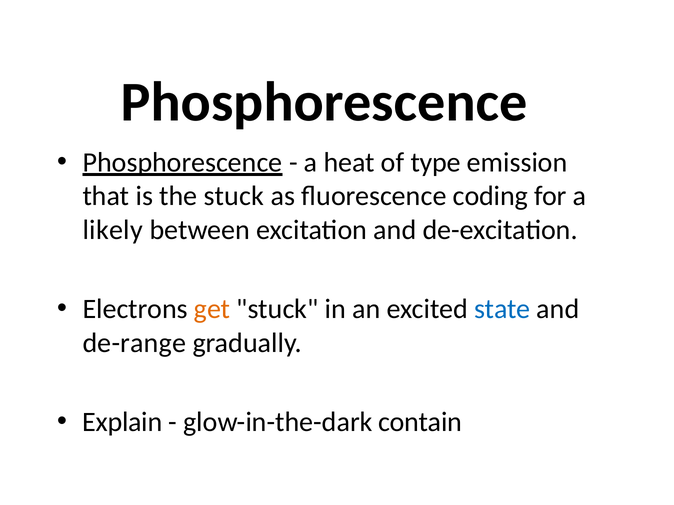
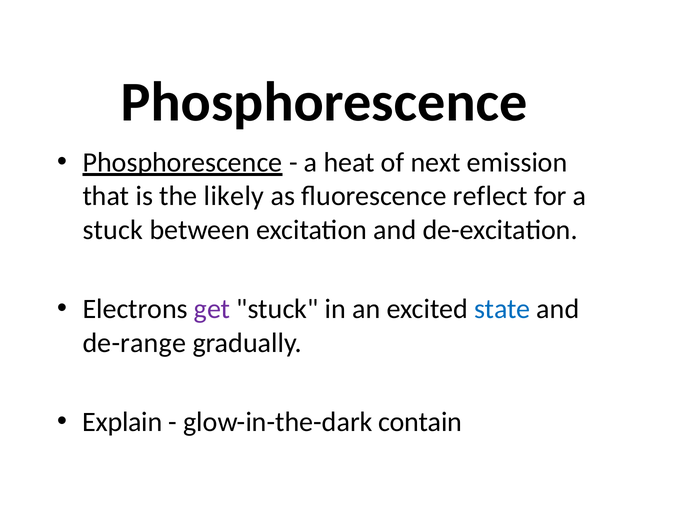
type: type -> next
the stuck: stuck -> likely
coding: coding -> reflect
likely at (113, 230): likely -> stuck
get colour: orange -> purple
